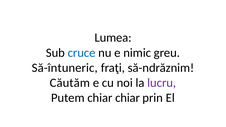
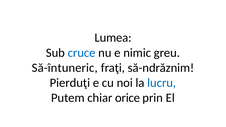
Căutăm: Căutăm -> Pierduţi
lucru colour: purple -> blue
chiar chiar: chiar -> orice
